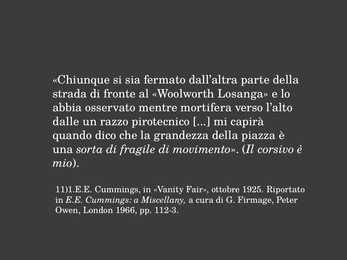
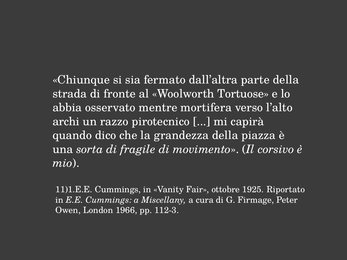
Losanga: Losanga -> Tortuose
dalle: dalle -> archi
